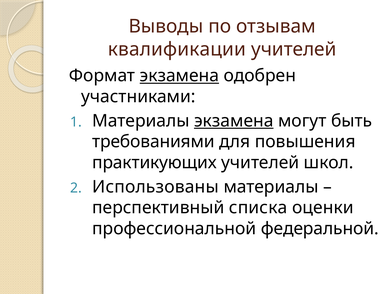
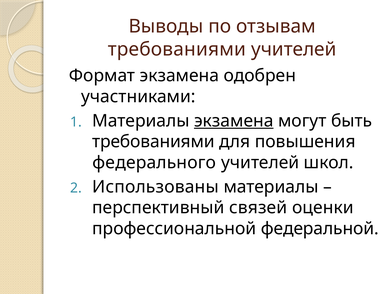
квалификации at (177, 49): квалификации -> требованиями
экзамена at (179, 76) underline: present -> none
практикующих: практикующих -> федерального
списка: списка -> связей
